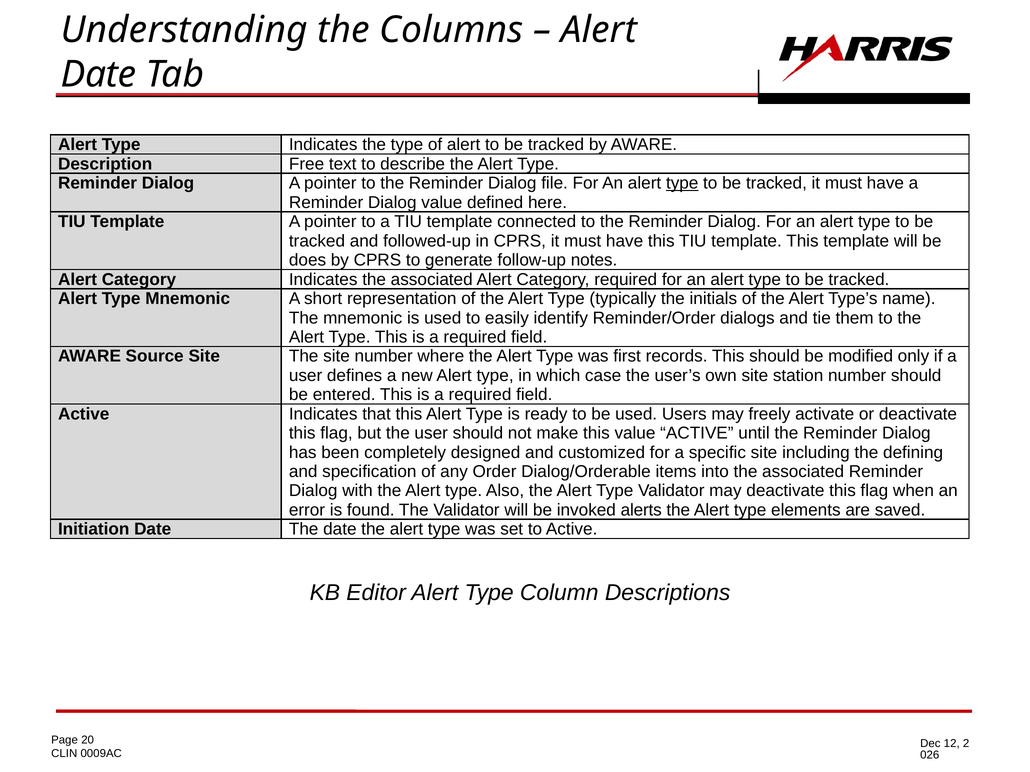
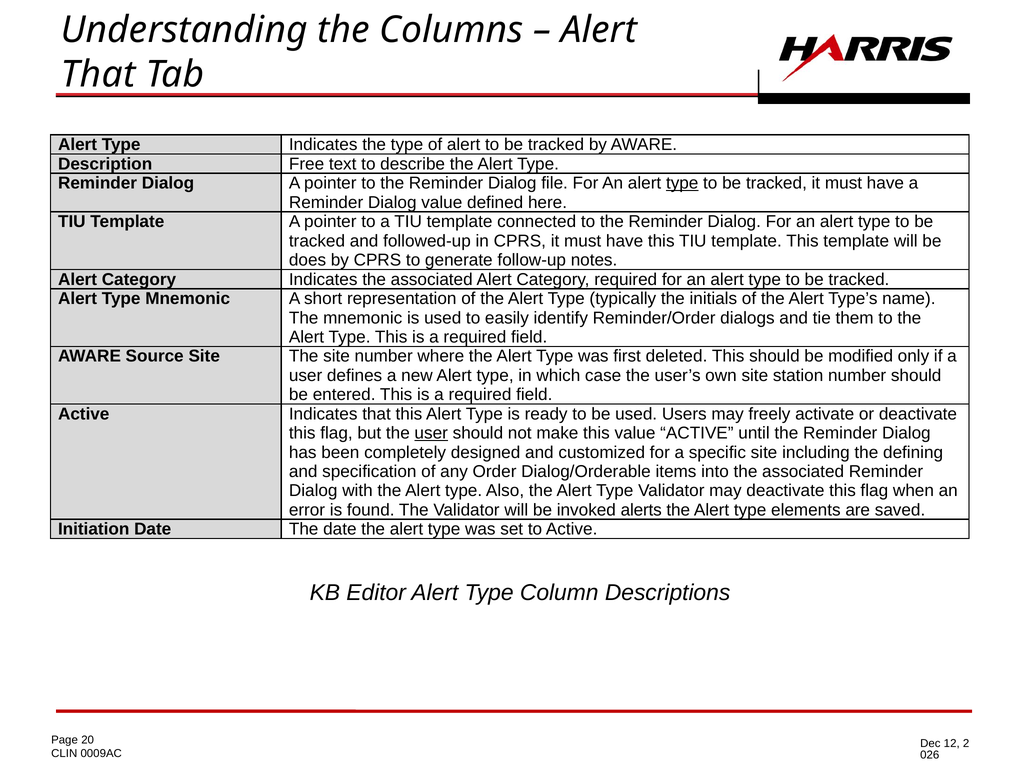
Date at (99, 74): Date -> That
records: records -> deleted
user at (431, 433) underline: none -> present
